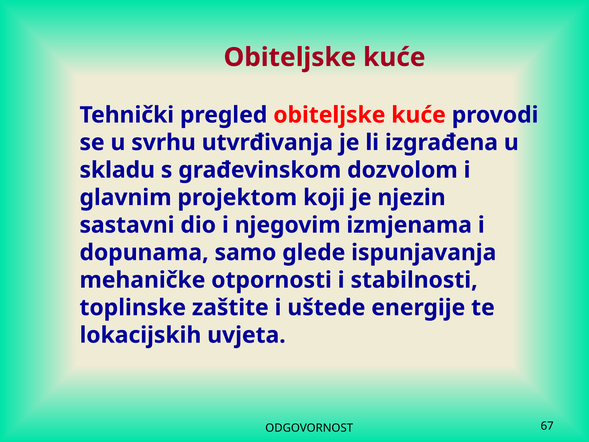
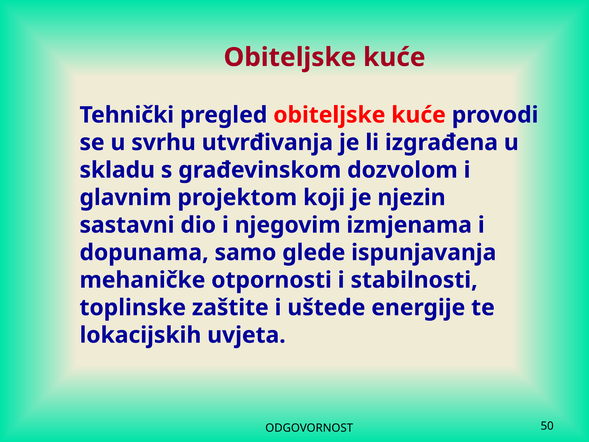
67: 67 -> 50
